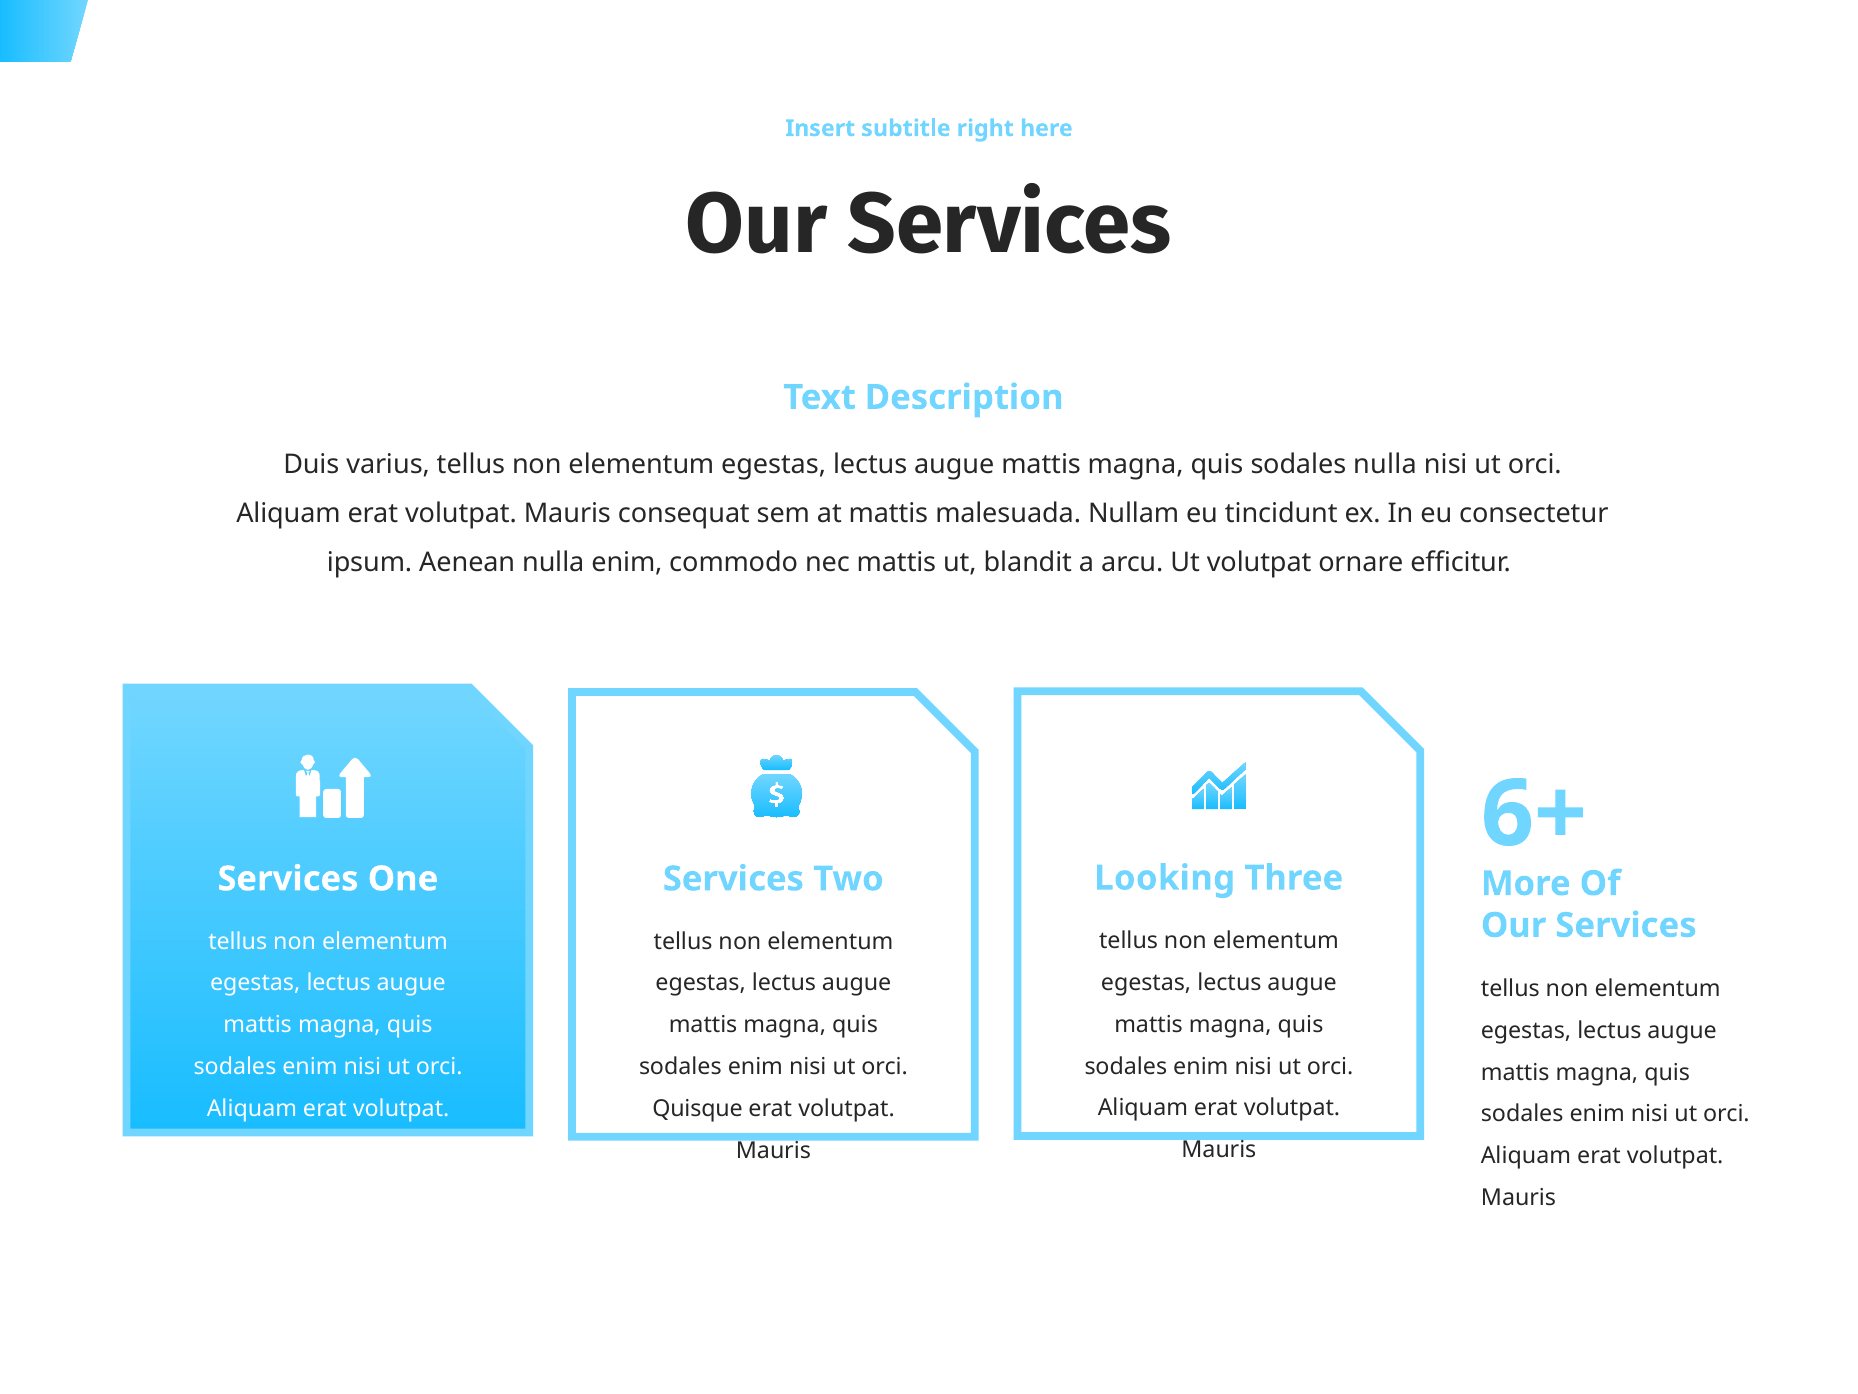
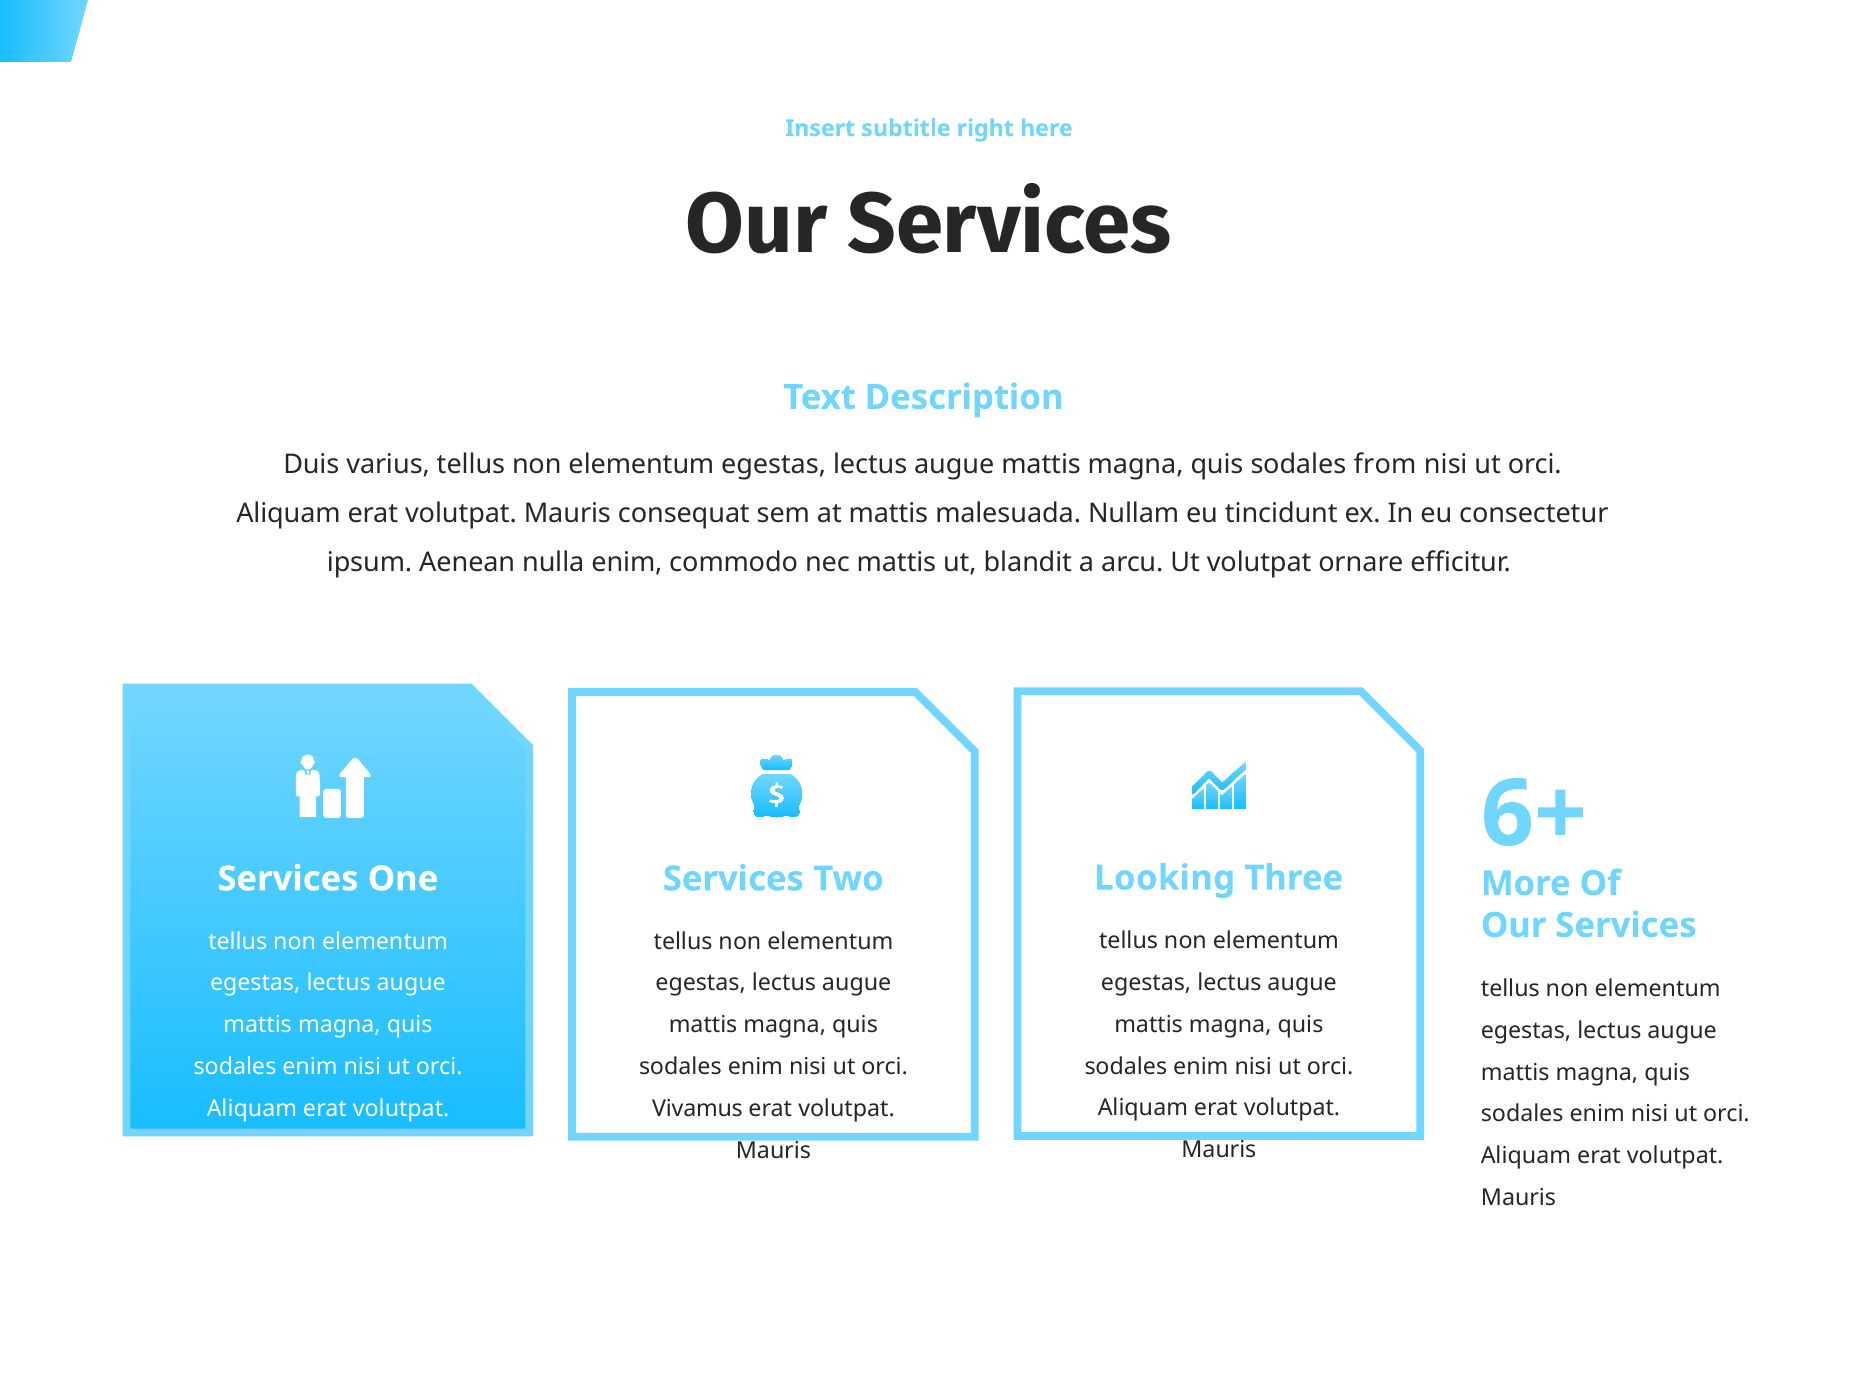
sodales nulla: nulla -> from
Quisque: Quisque -> Vivamus
